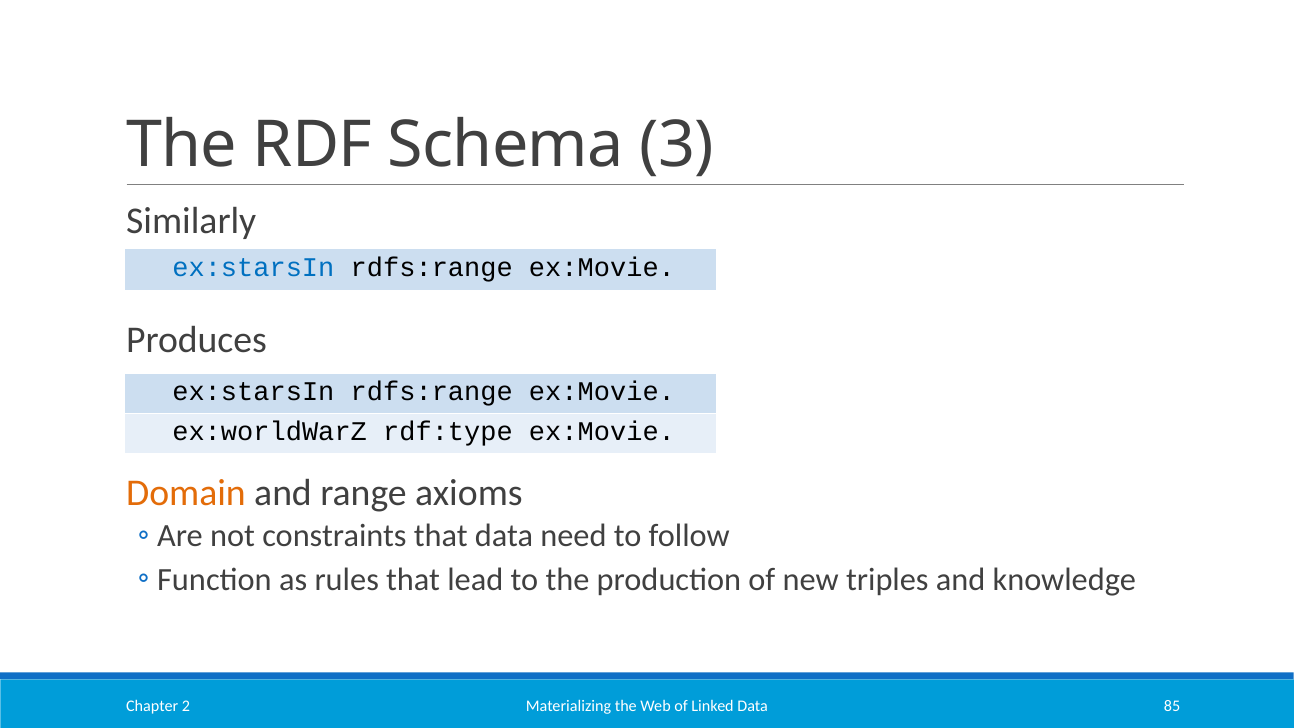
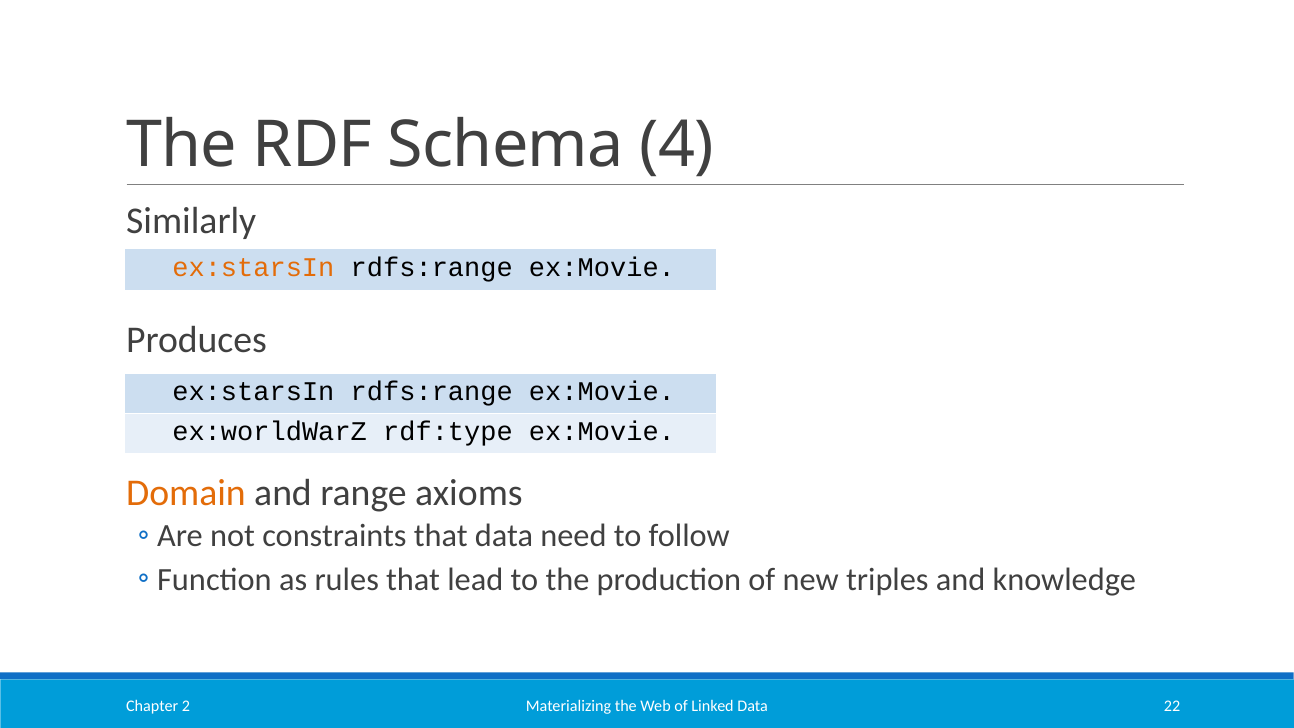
3: 3 -> 4
ex:starsIn at (253, 267) colour: blue -> orange
85: 85 -> 22
